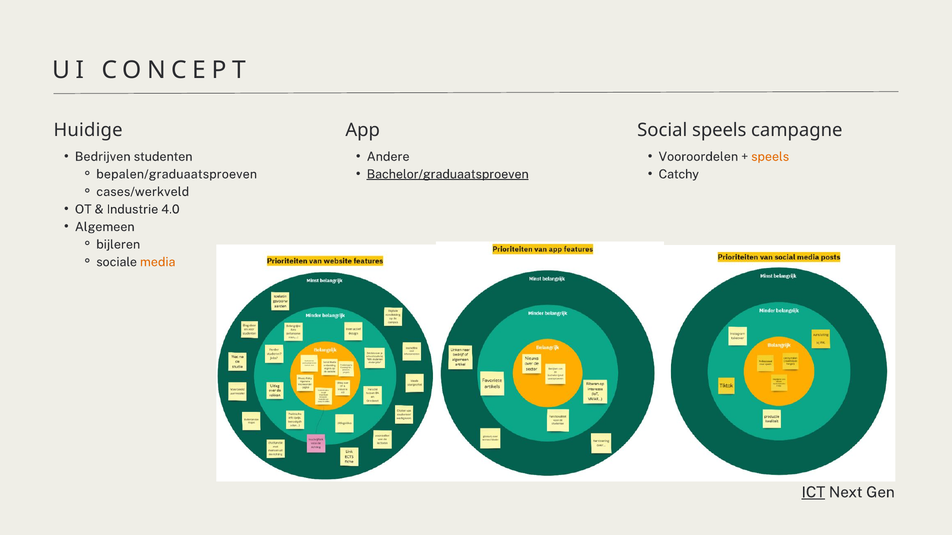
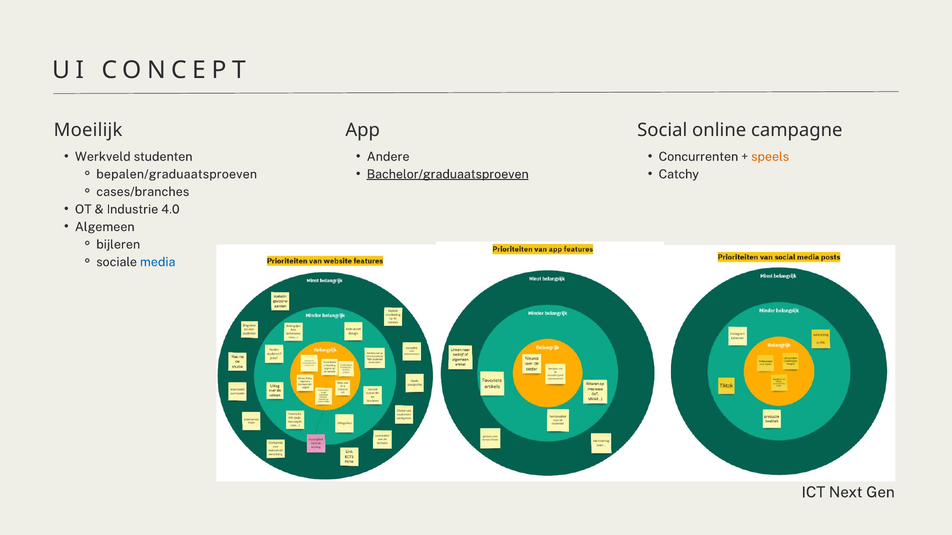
Huidige: Huidige -> Moeilijk
Social speels: speels -> online
Bedrijven: Bedrijven -> Werkveld
Vooroordelen: Vooroordelen -> Concurrenten
cases/werkveld: cases/werkveld -> cases/branches
media colour: orange -> blue
ICT underline: present -> none
